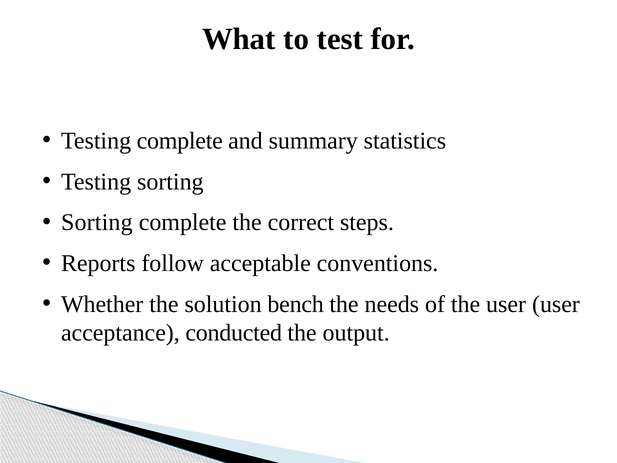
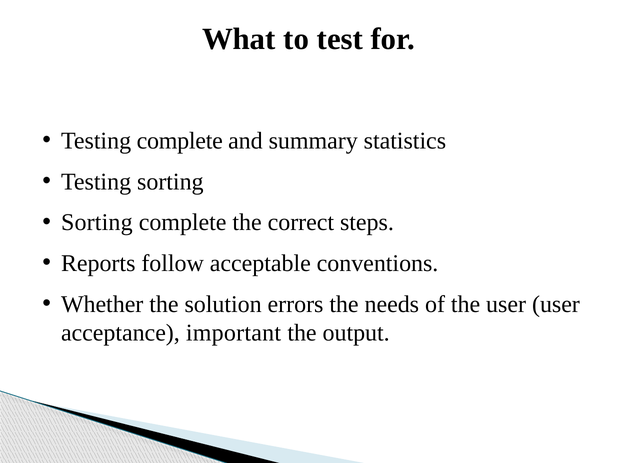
bench: bench -> errors
conducted: conducted -> important
